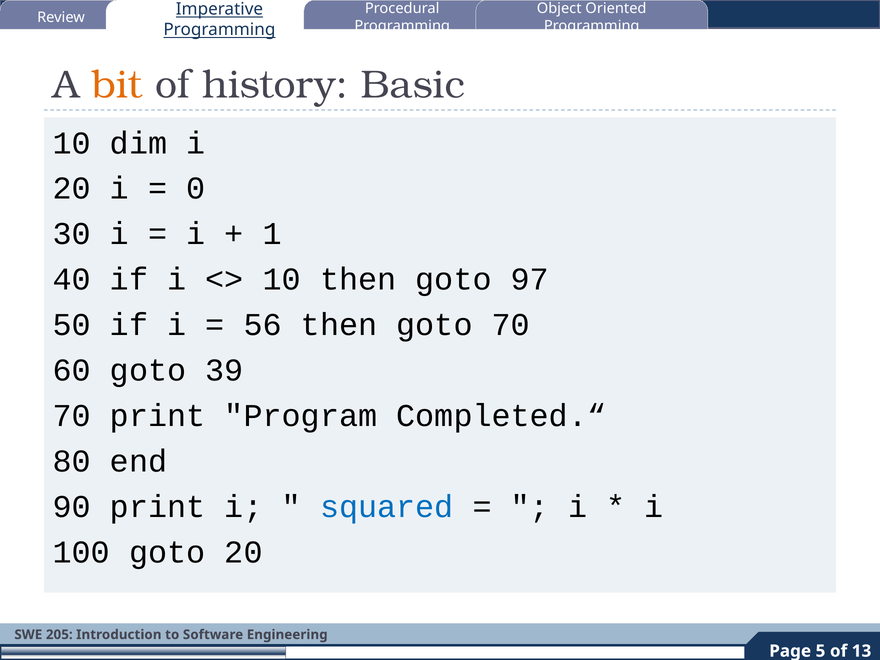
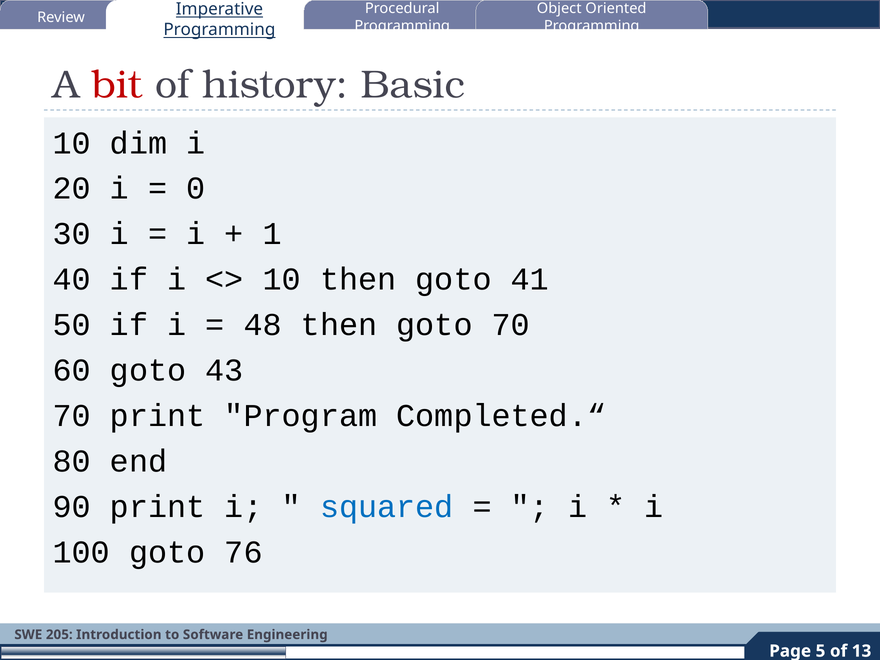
bit colour: orange -> red
97: 97 -> 41
56: 56 -> 48
39: 39 -> 43
goto 20: 20 -> 76
